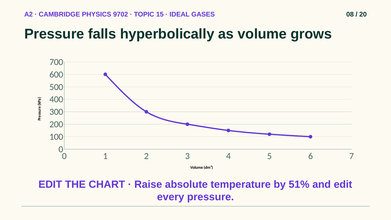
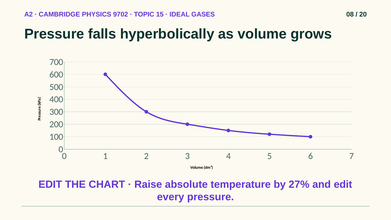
51%: 51% -> 27%
